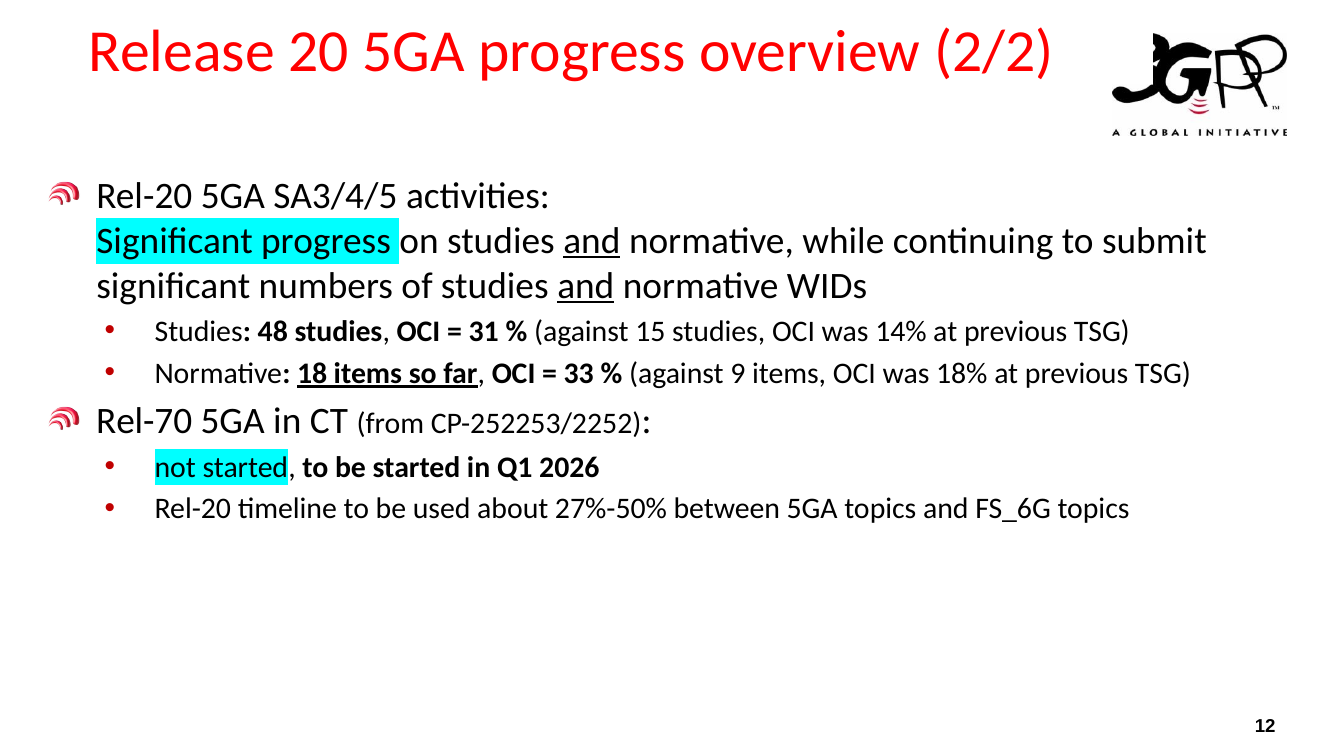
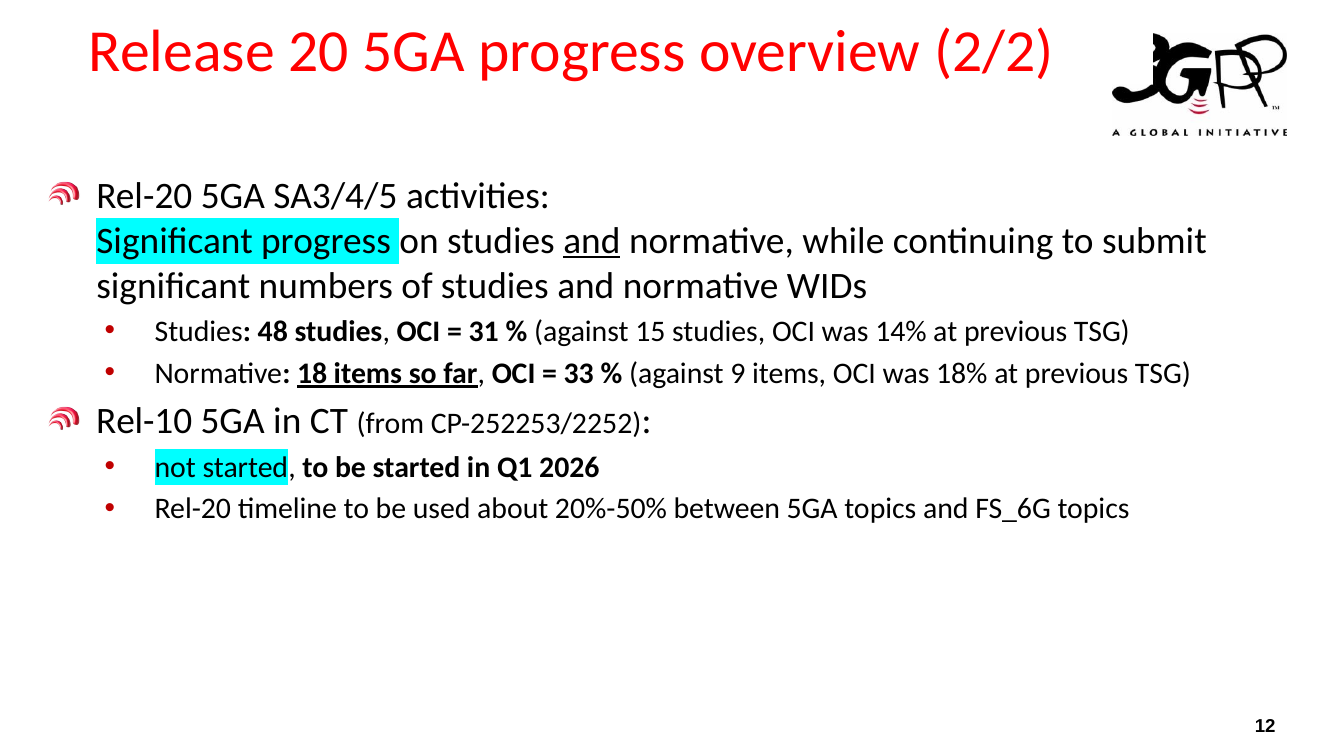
and at (586, 286) underline: present -> none
Rel-70: Rel-70 -> Rel-10
27%-50%: 27%-50% -> 20%-50%
